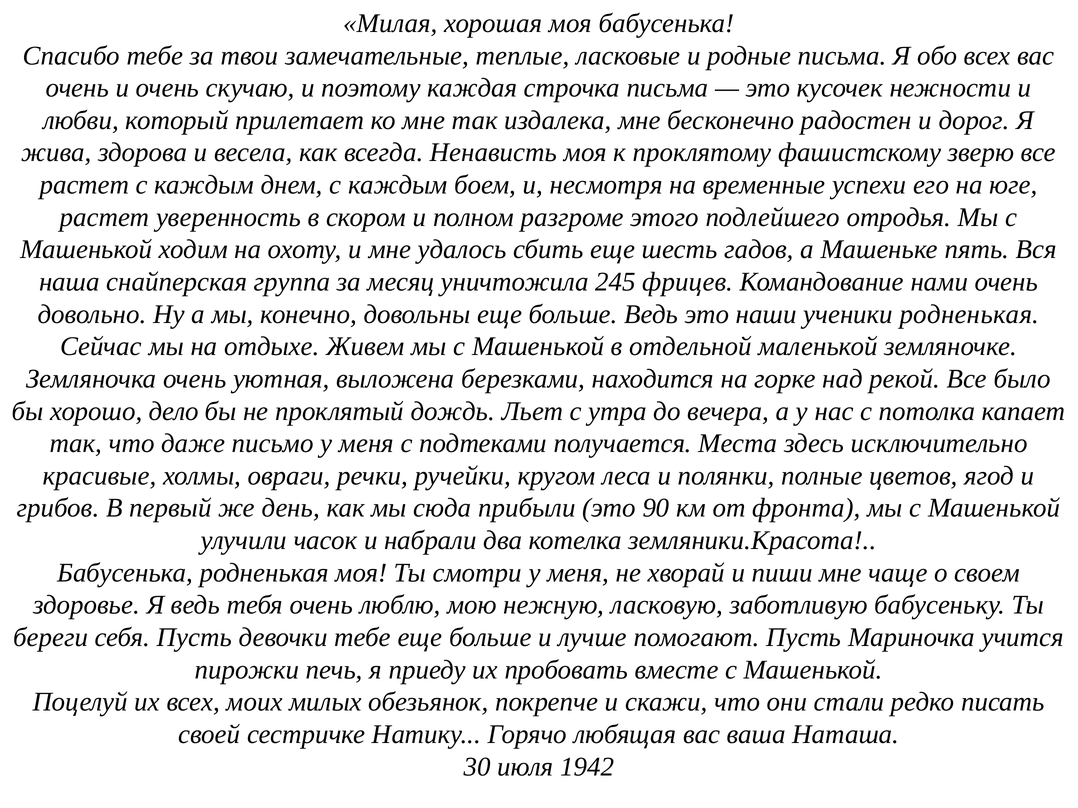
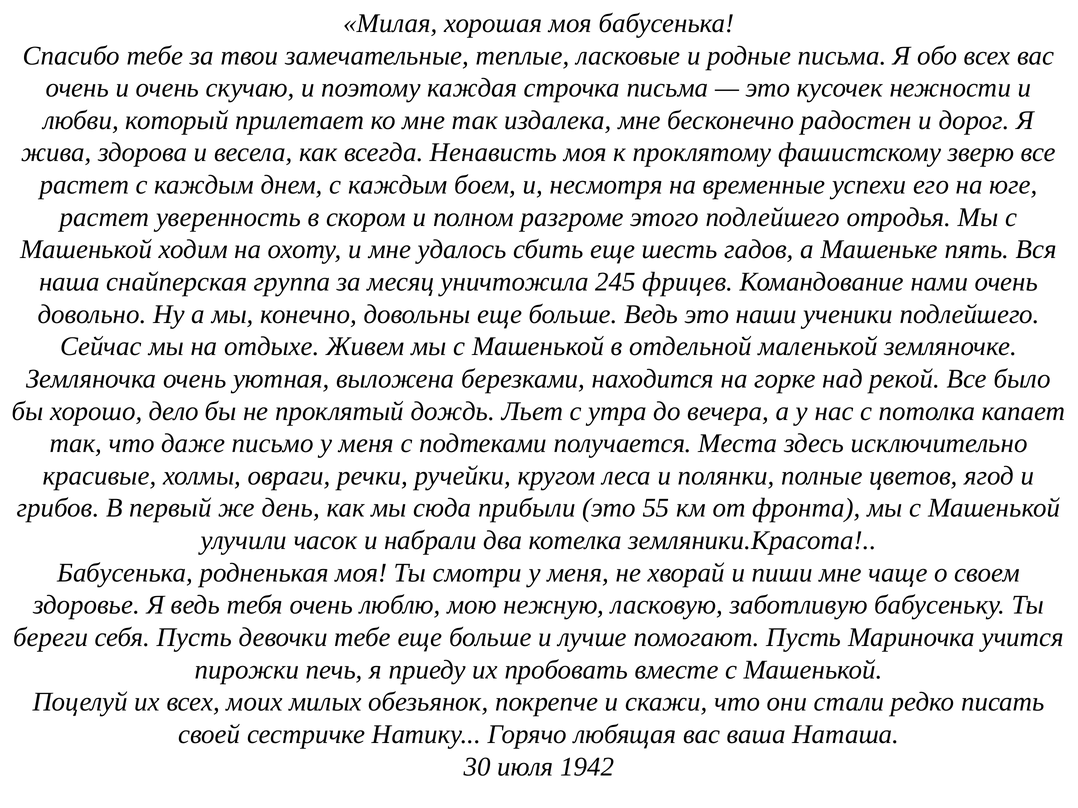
ученики родненькая: родненькая -> подлейшего
90: 90 -> 55
